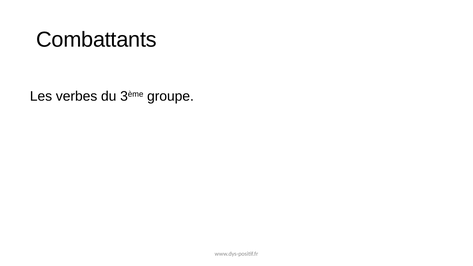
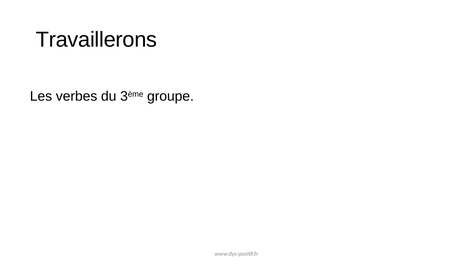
Combattants: Combattants -> Travaillerons
